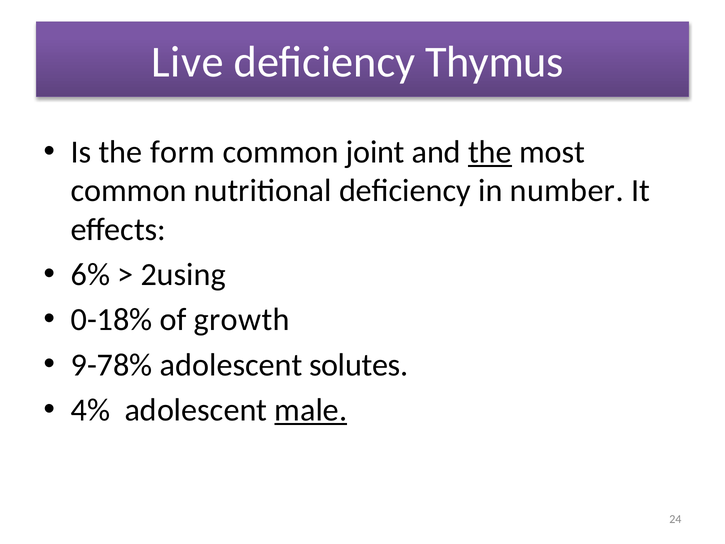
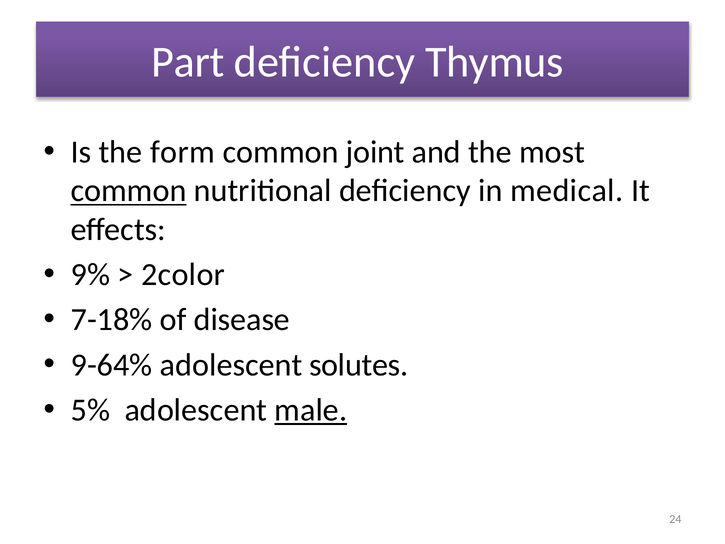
Live: Live -> Part
the at (490, 152) underline: present -> none
common at (129, 191) underline: none -> present
number: number -> medical
6%: 6% -> 9%
2using: 2using -> 2color
0-18%: 0-18% -> 7-18%
growth: growth -> disease
9-78%: 9-78% -> 9-64%
4%: 4% -> 5%
